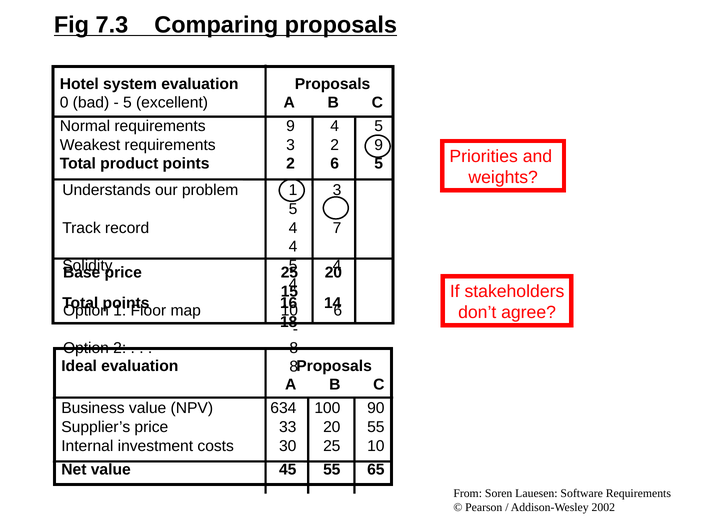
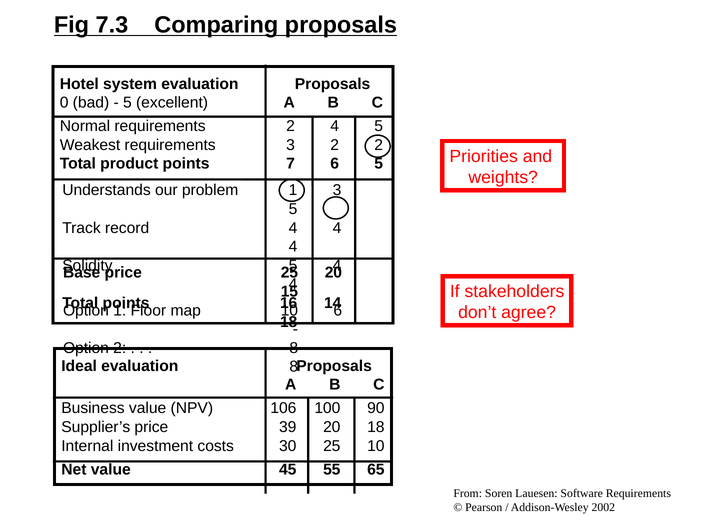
requirements 9: 9 -> 2
2 9: 9 -> 2
points 2: 2 -> 7
record 4 7: 7 -> 4
634: 634 -> 106
33: 33 -> 39
20 55: 55 -> 18
